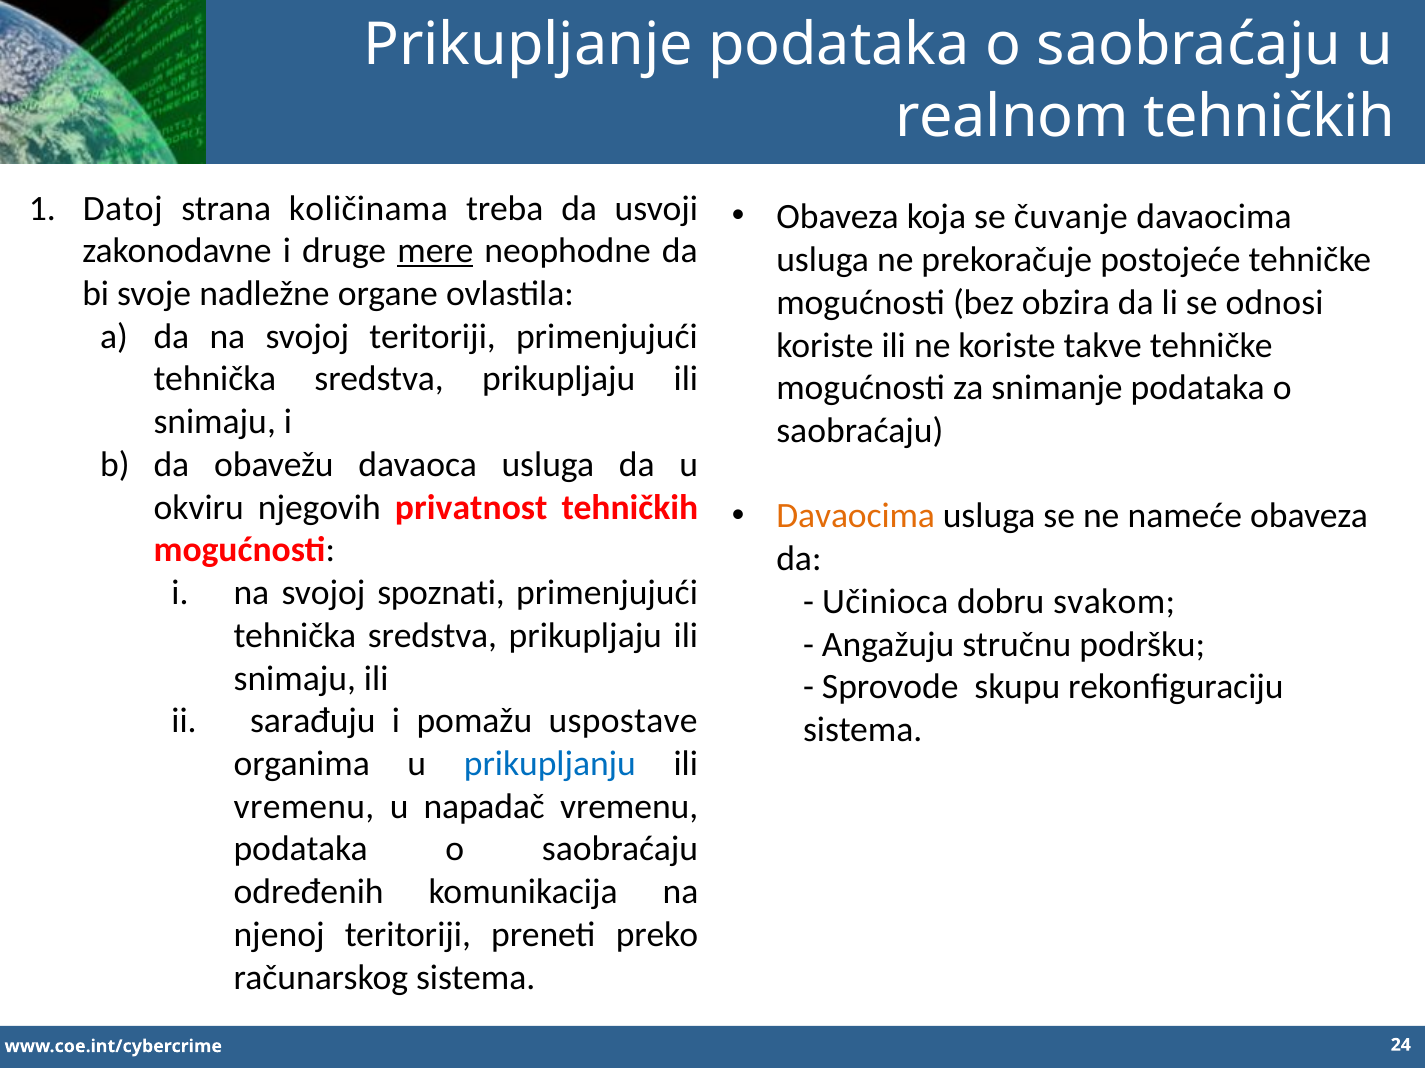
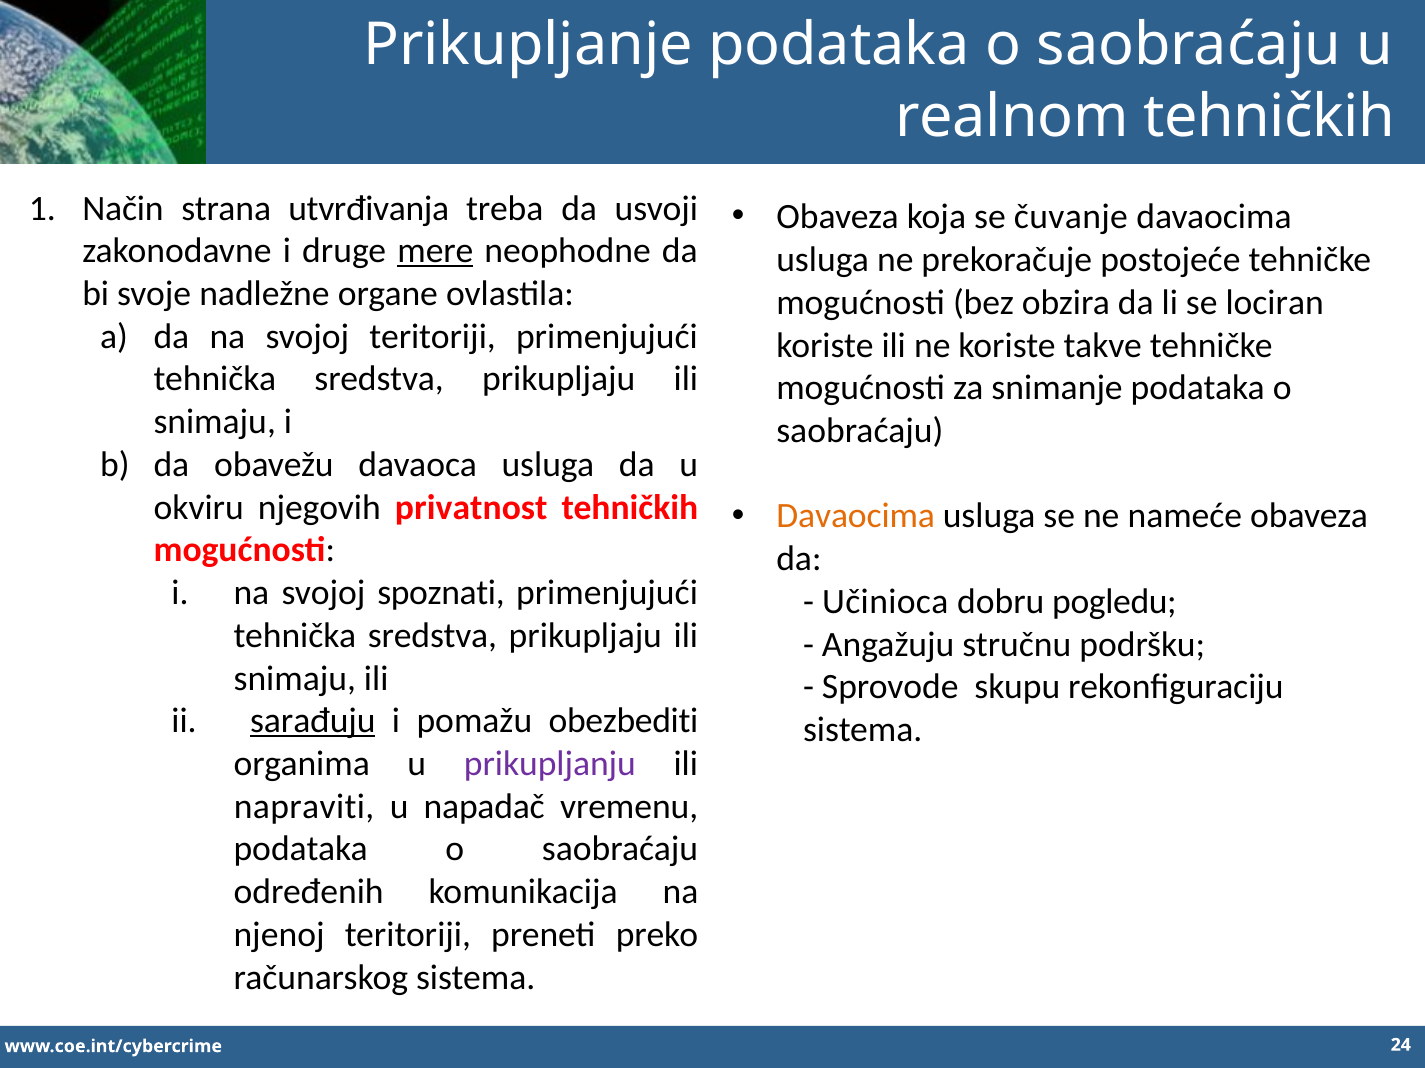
Datoj: Datoj -> Način
količinama: količinama -> utvrđivanja
odnosi: odnosi -> lociran
svakom: svakom -> pogledu
sarađuju underline: none -> present
uspostave: uspostave -> obezbediti
prikupljanju colour: blue -> purple
vremenu at (304, 807): vremenu -> napraviti
